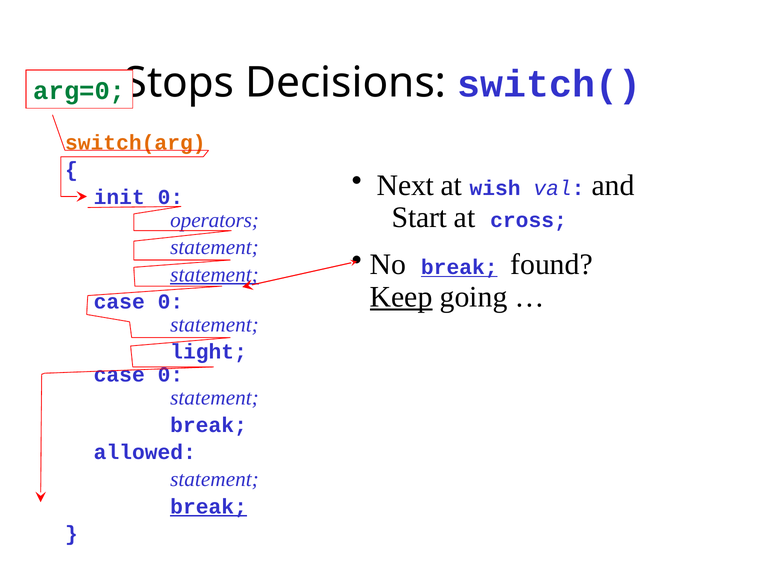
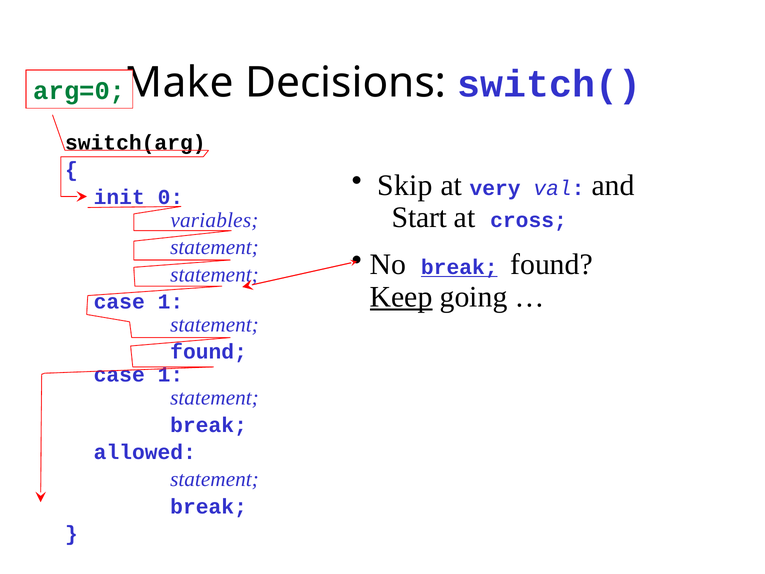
Stops: Stops -> Make
switch(arg colour: orange -> black
Next: Next -> Skip
wish: wish -> very
operators: operators -> variables
statement at (215, 274) underline: present -> none
0 at (170, 302): 0 -> 1
light at (209, 352): light -> found
0 at (170, 375): 0 -> 1
break at (209, 506) underline: present -> none
